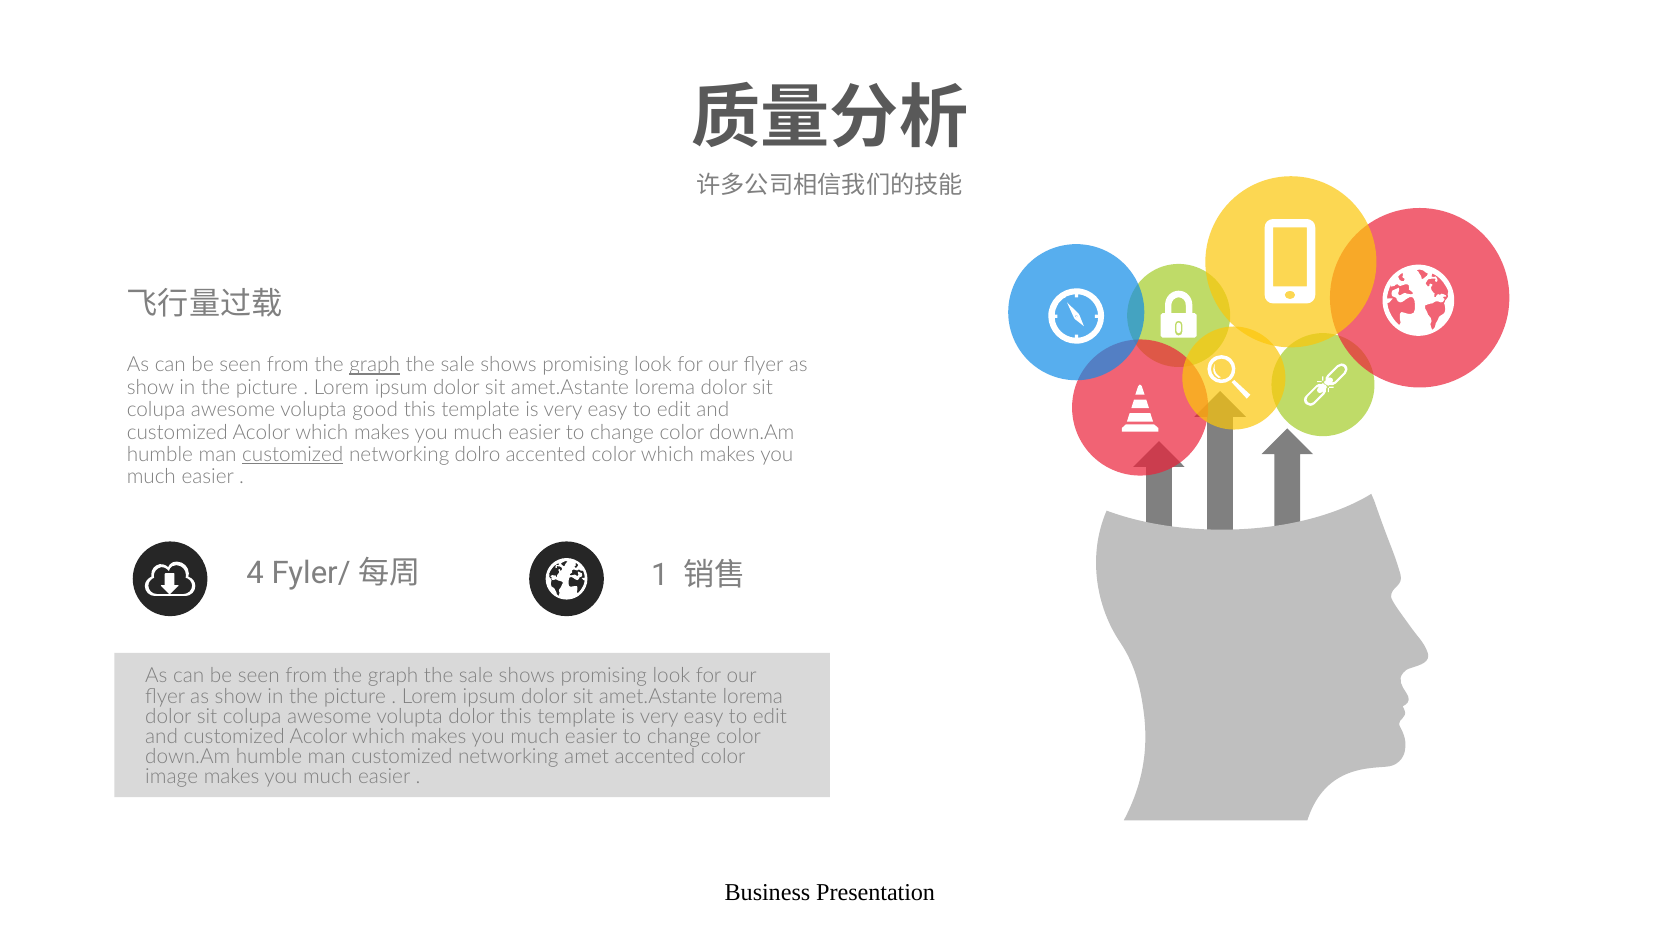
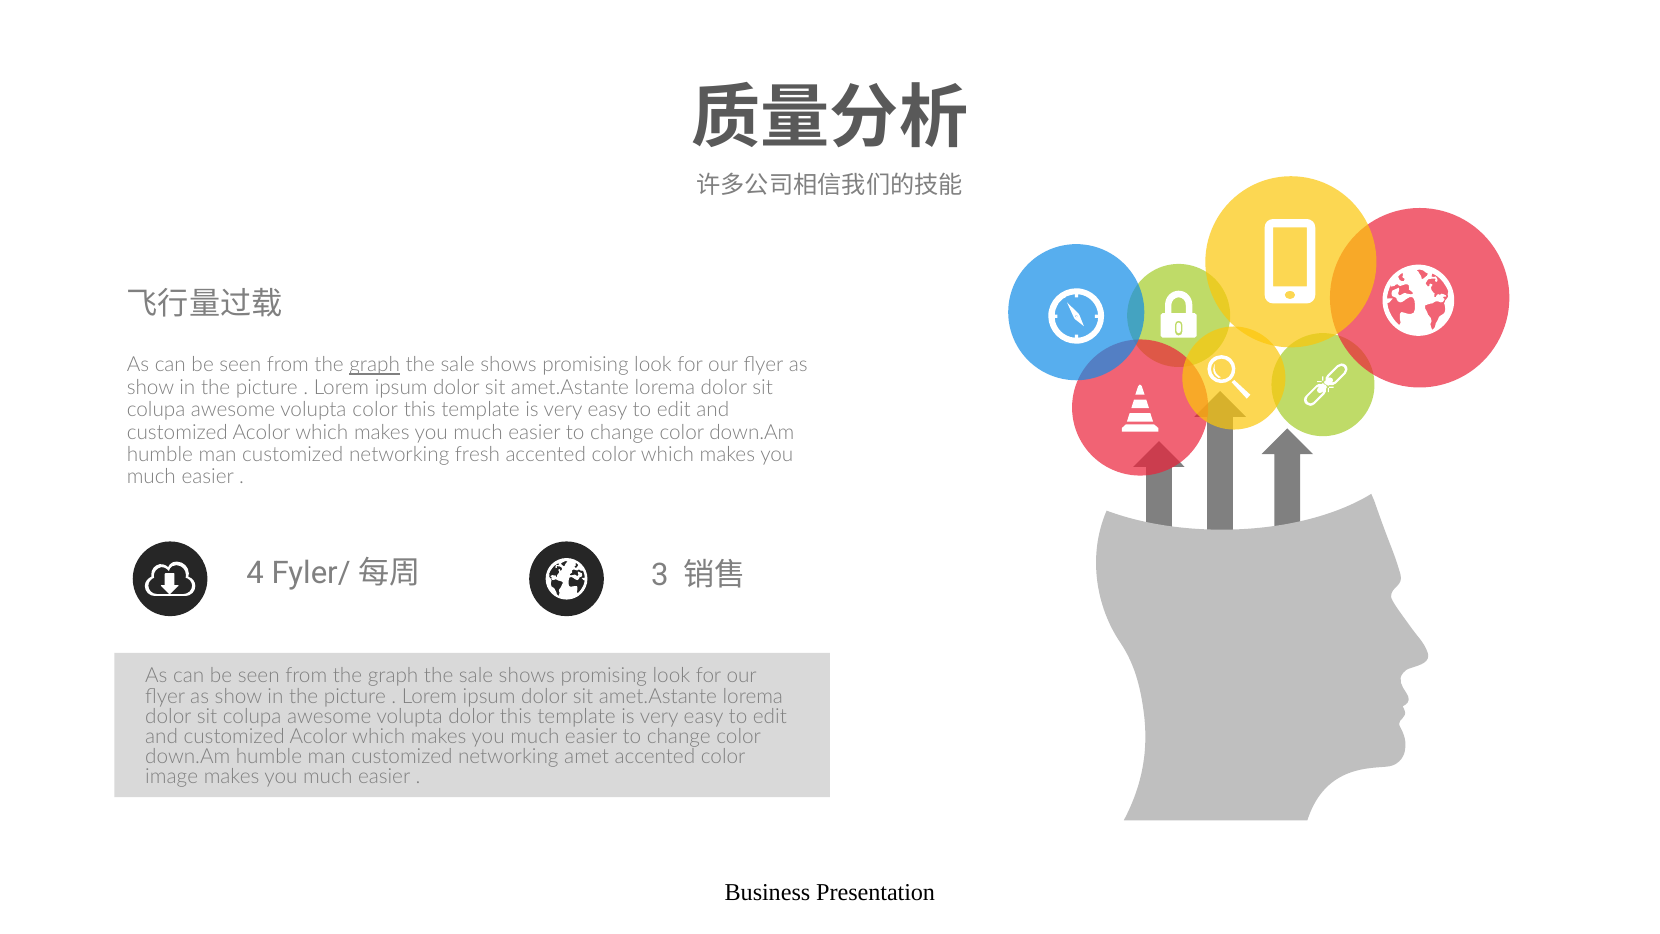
volupta good: good -> color
customized at (293, 455) underline: present -> none
dolro: dolro -> fresh
1: 1 -> 3
